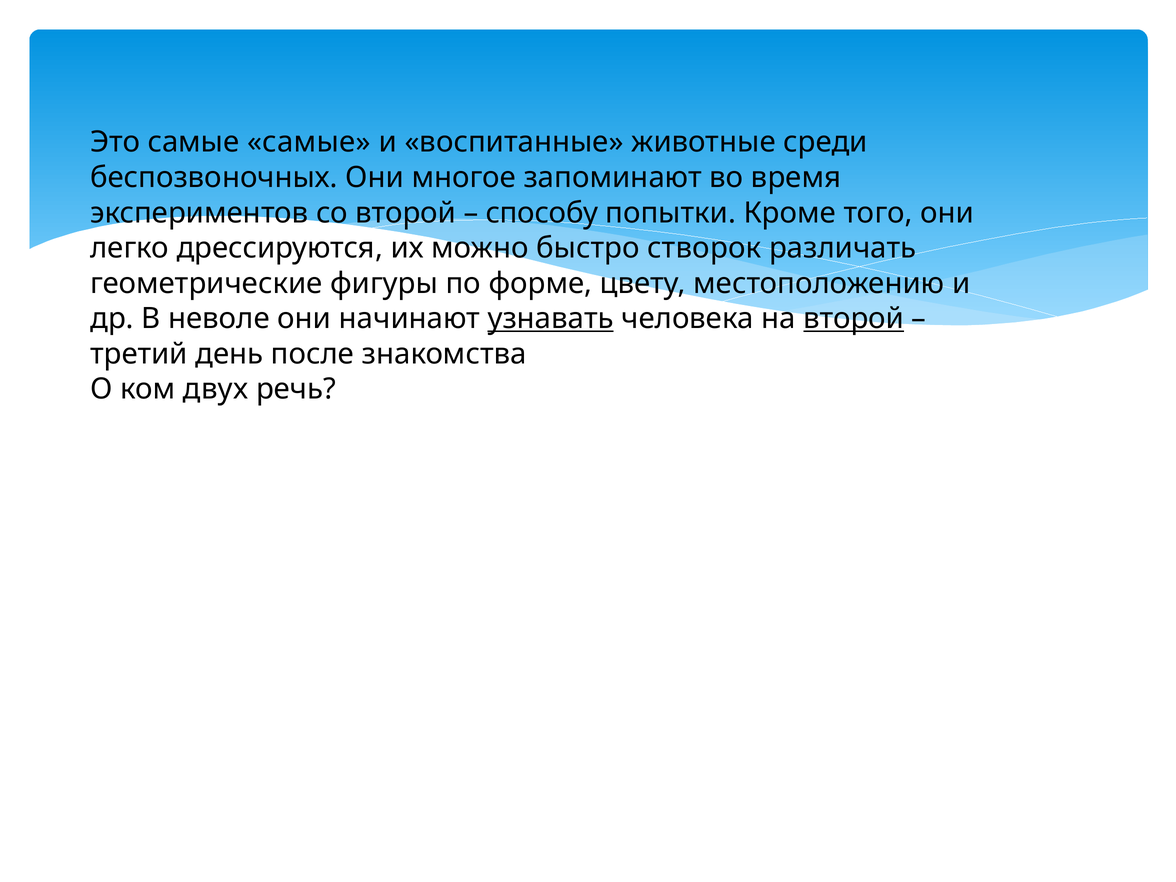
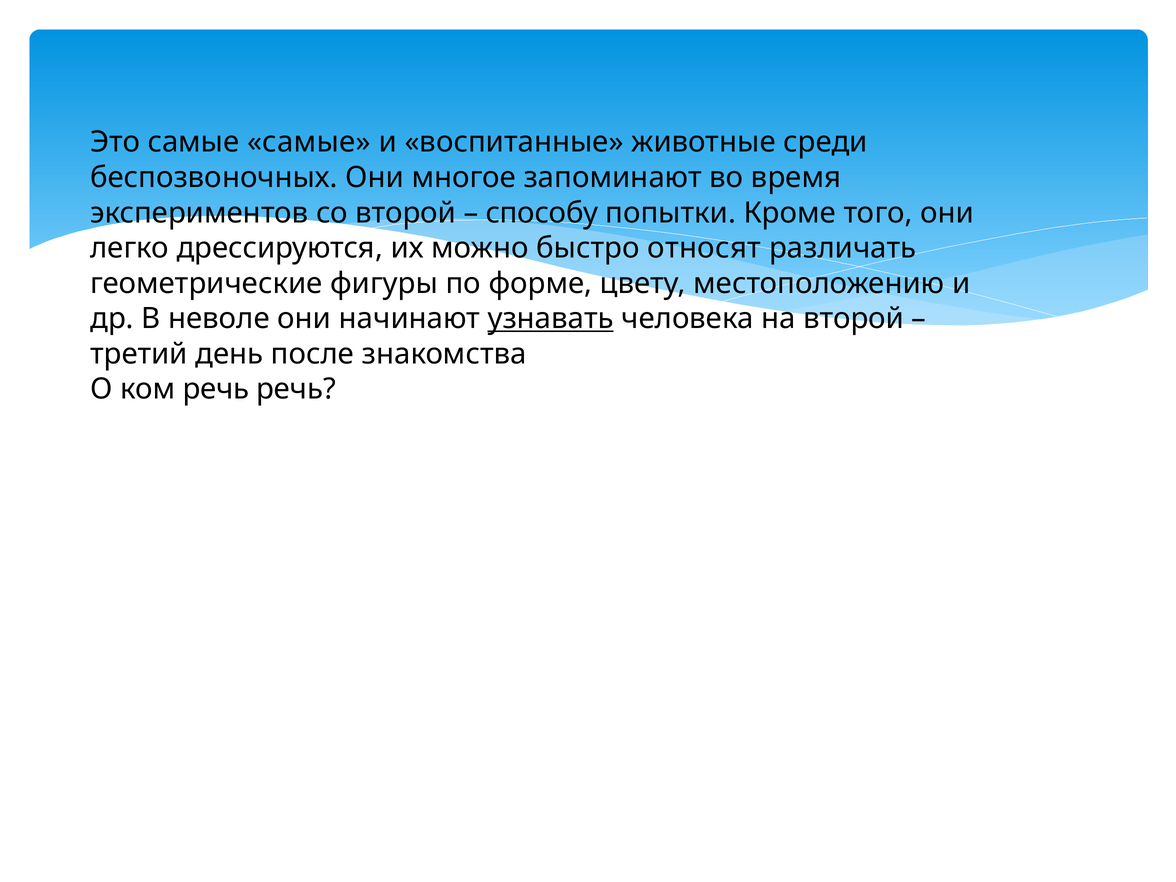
створок: створок -> относят
второй at (854, 319) underline: present -> none
ком двух: двух -> речь
